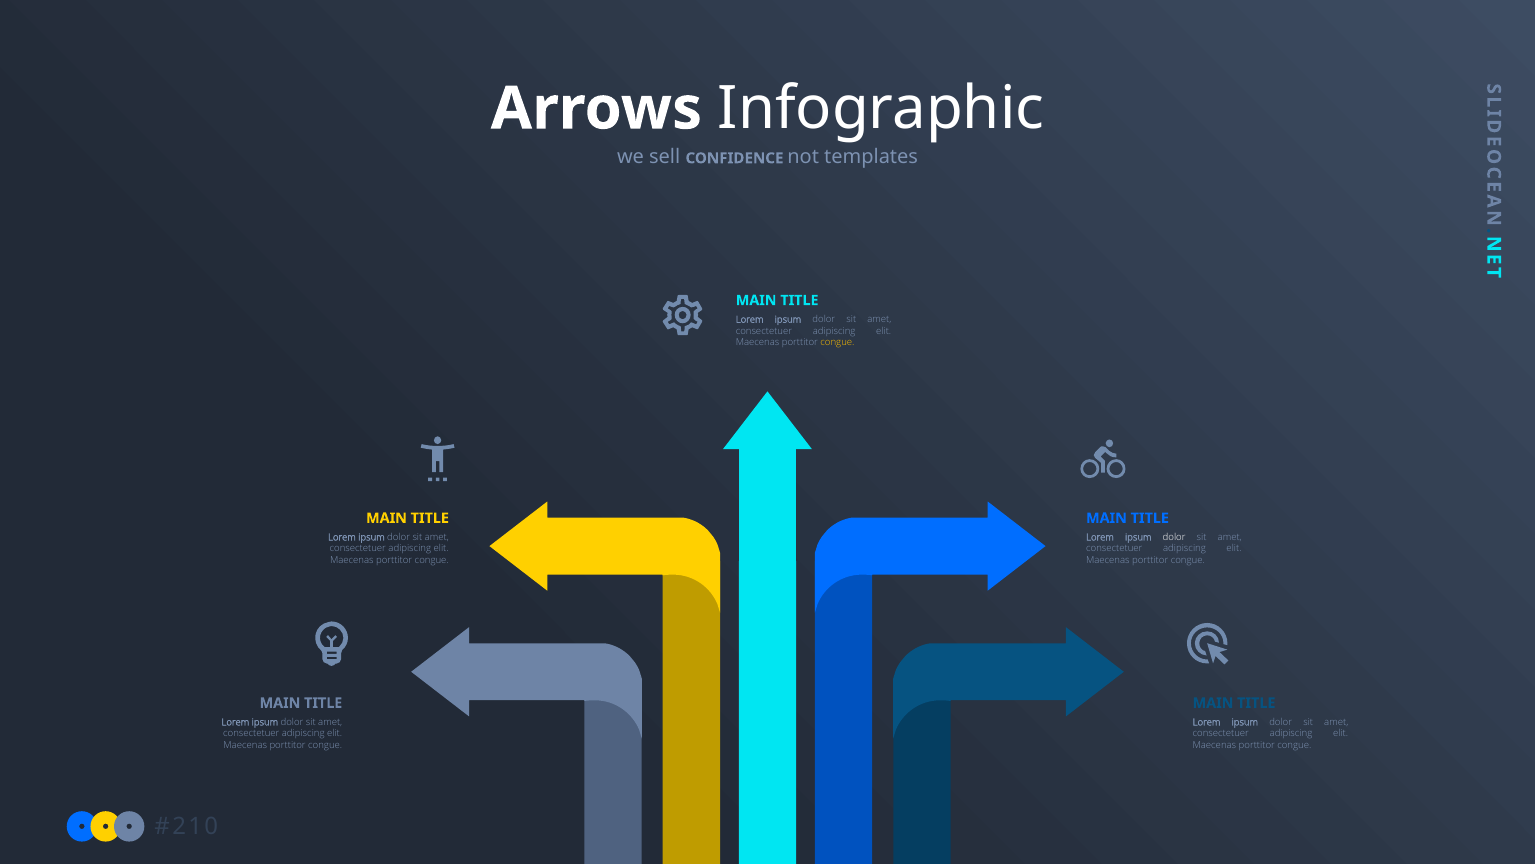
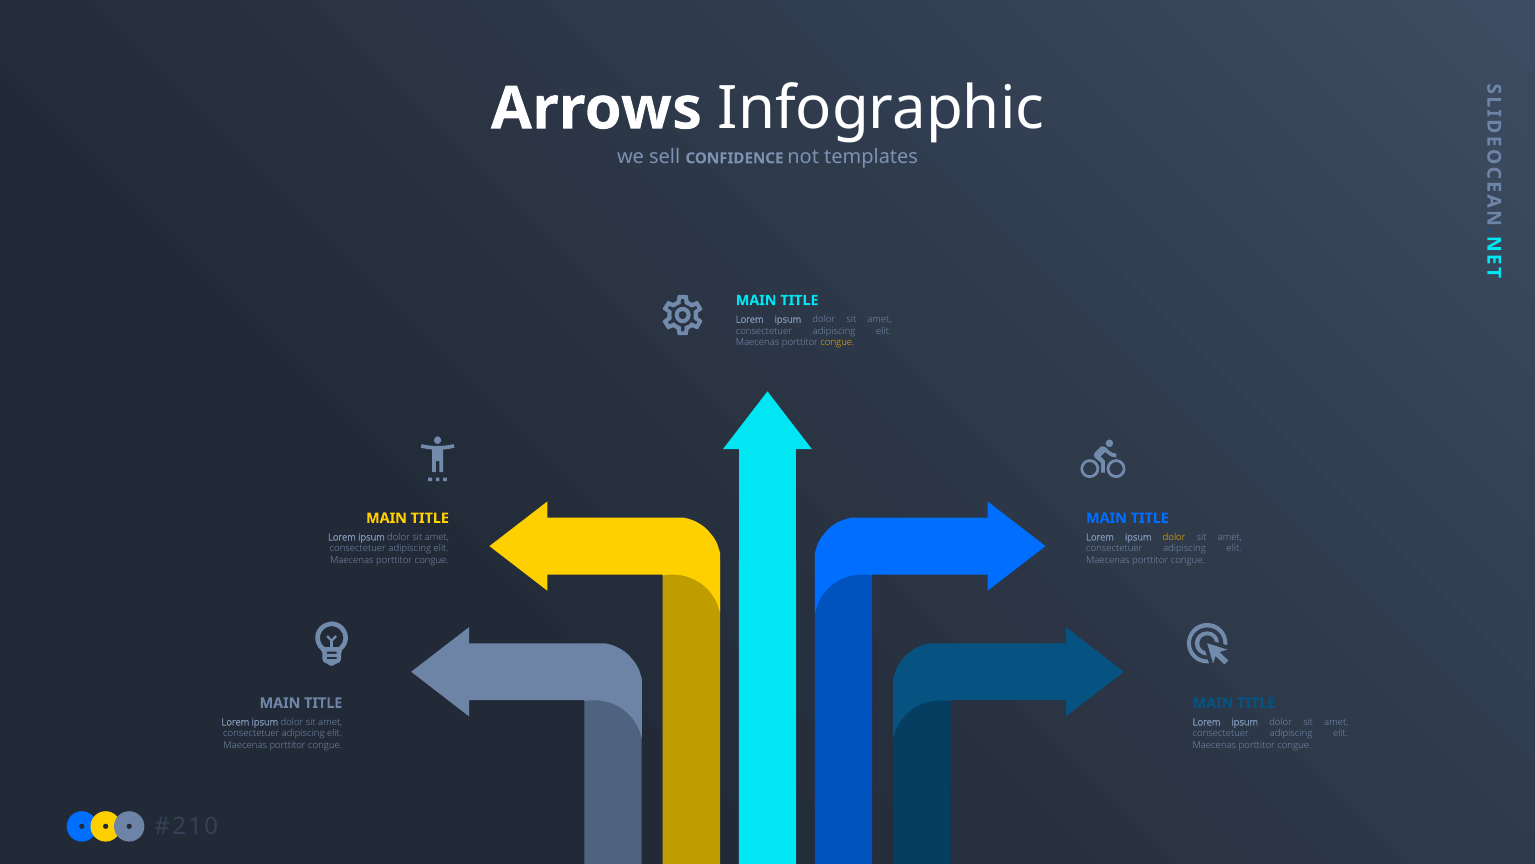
dolor at (1174, 537) colour: white -> yellow
